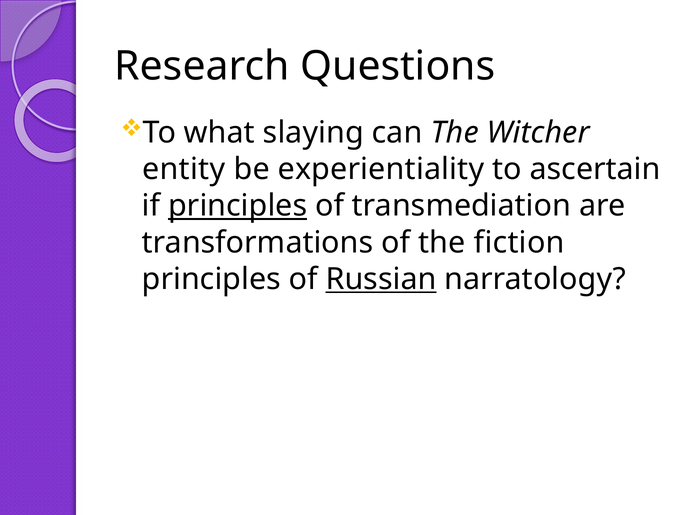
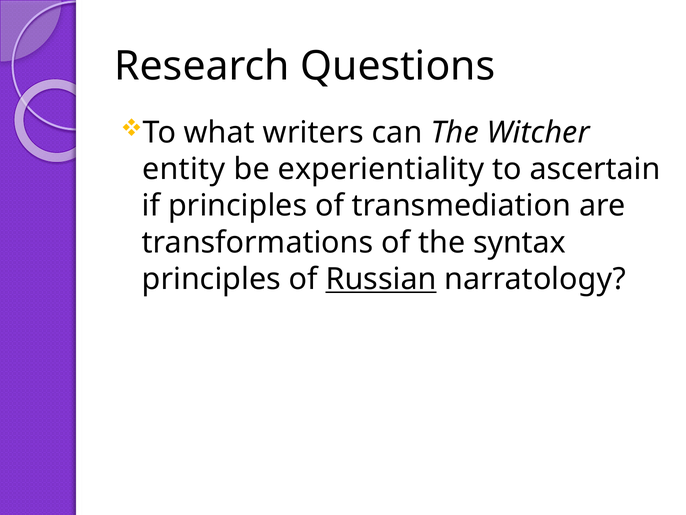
slaying: slaying -> writers
principles at (238, 206) underline: present -> none
fiction: fiction -> syntax
